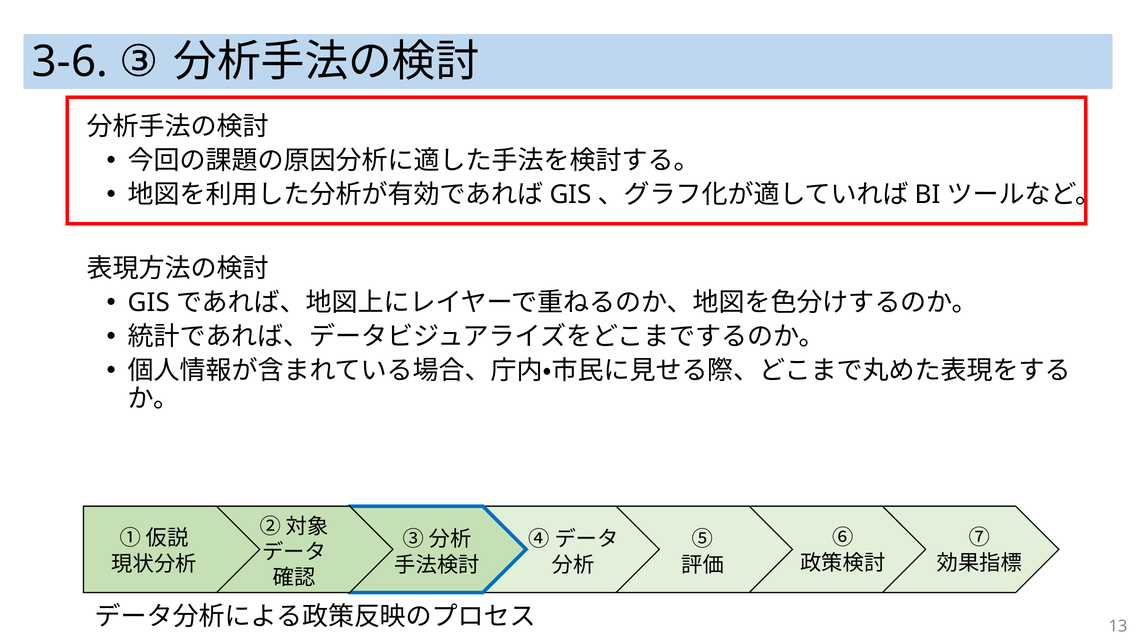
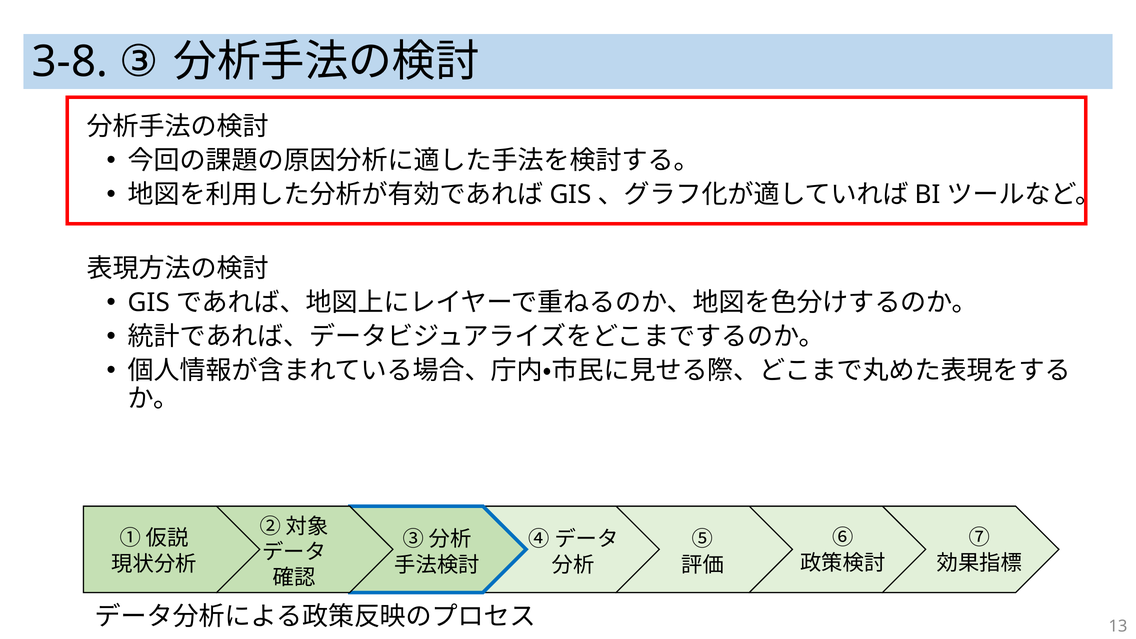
3-6: 3-6 -> 3-8
